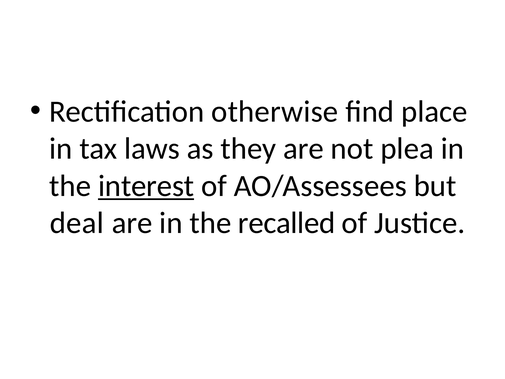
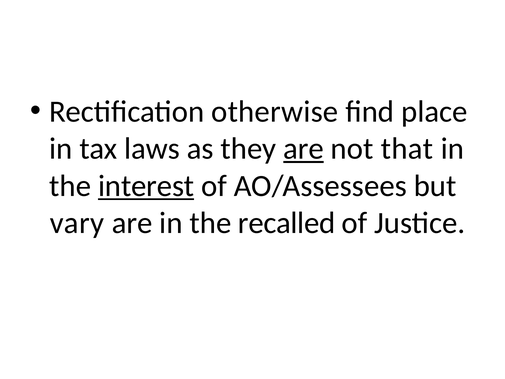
are at (303, 149) underline: none -> present
plea: plea -> that
deal: deal -> vary
